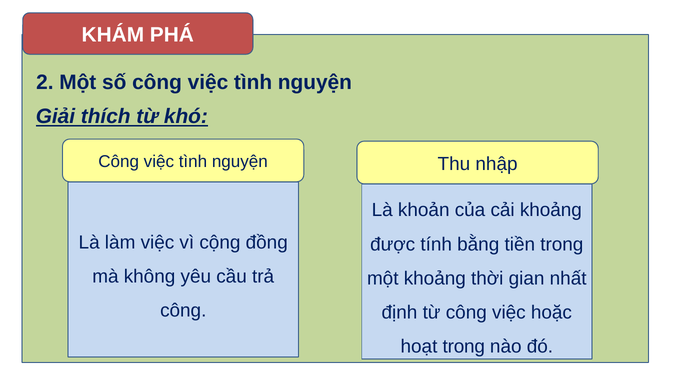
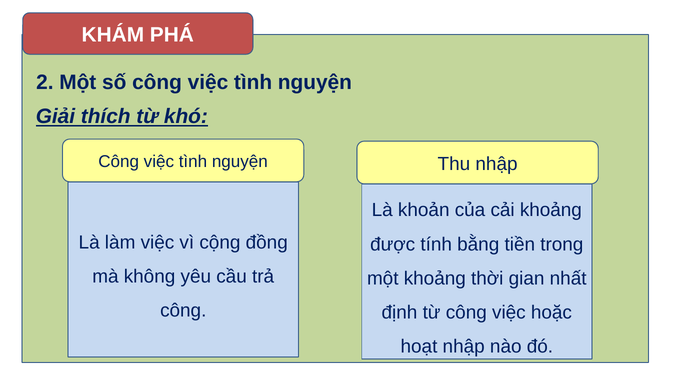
hoạt trong: trong -> nhập
